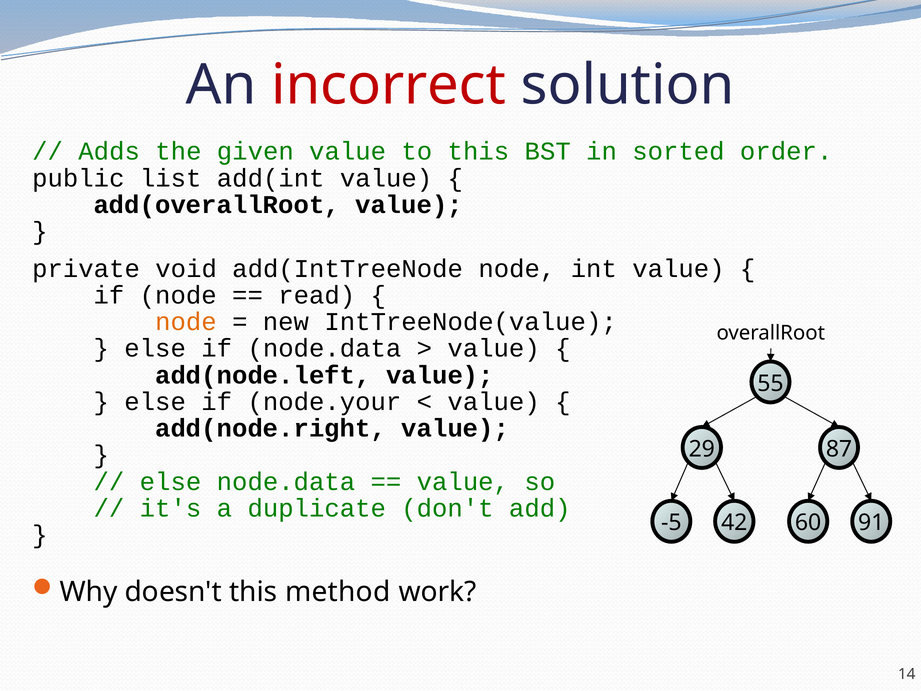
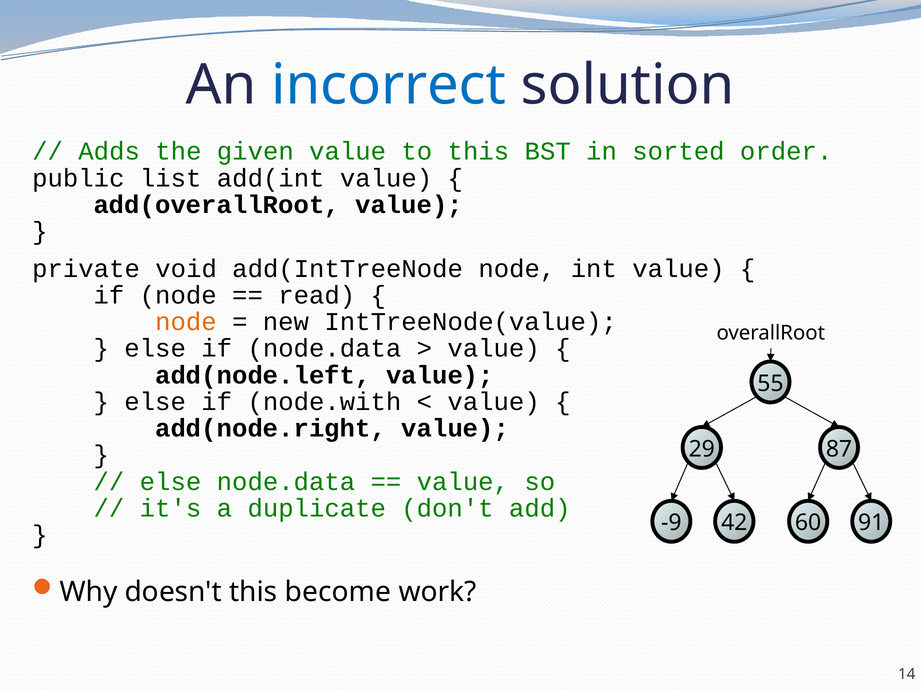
incorrect colour: red -> blue
node.your: node.your -> node.with
-5: -5 -> -9
method: method -> become
